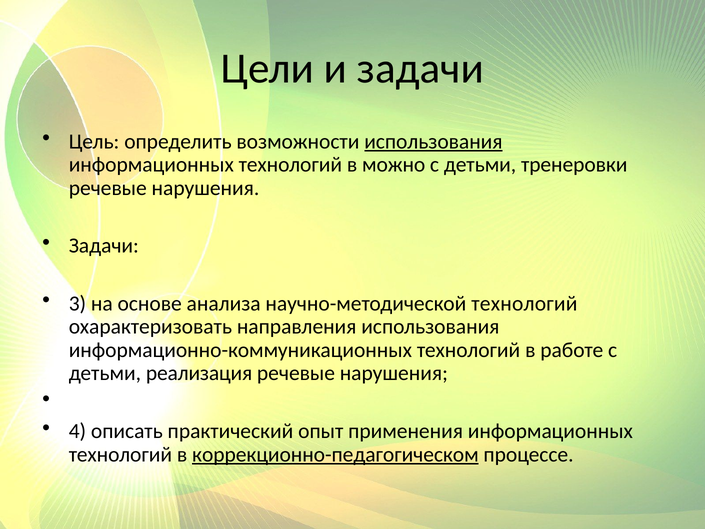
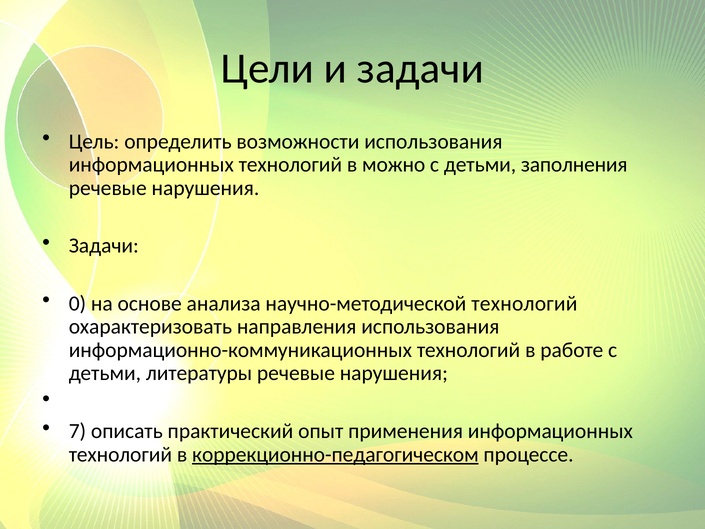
использования at (433, 141) underline: present -> none
тренеровки: тренеровки -> заполнения
3: 3 -> 0
реализация: реализация -> литературы
4: 4 -> 7
